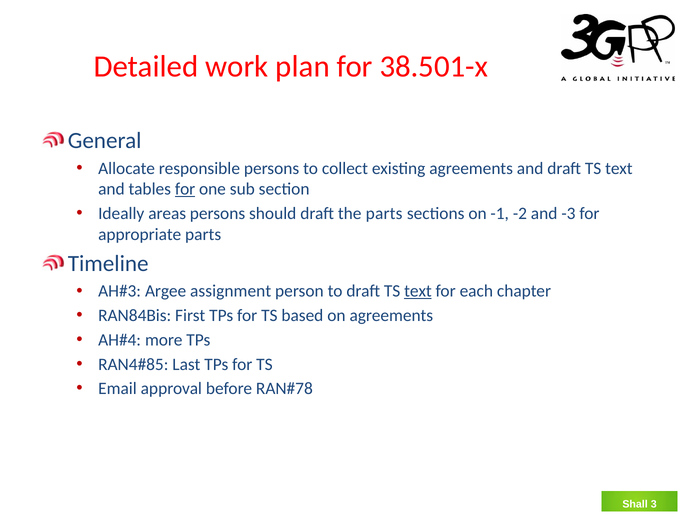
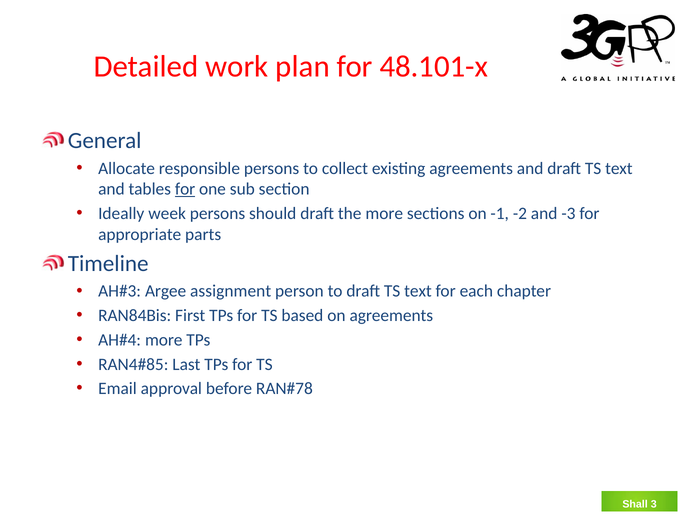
38.501-x: 38.501-x -> 48.101-x
areas: areas -> week
the parts: parts -> more
text at (418, 291) underline: present -> none
